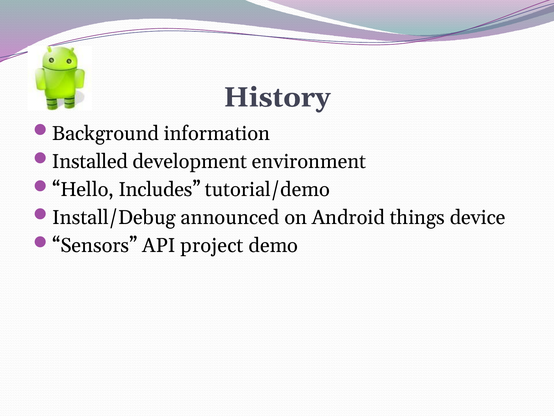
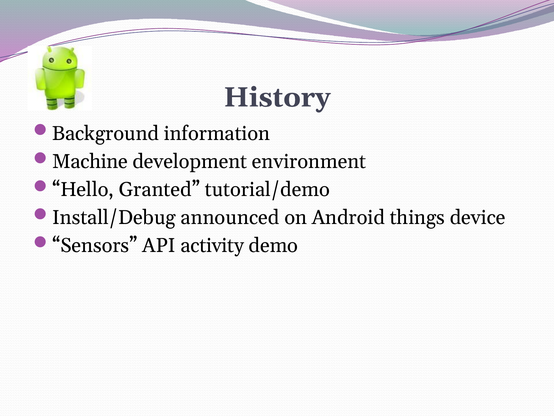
Installed: Installed -> Machine
Includes: Includes -> Granted
project: project -> activity
